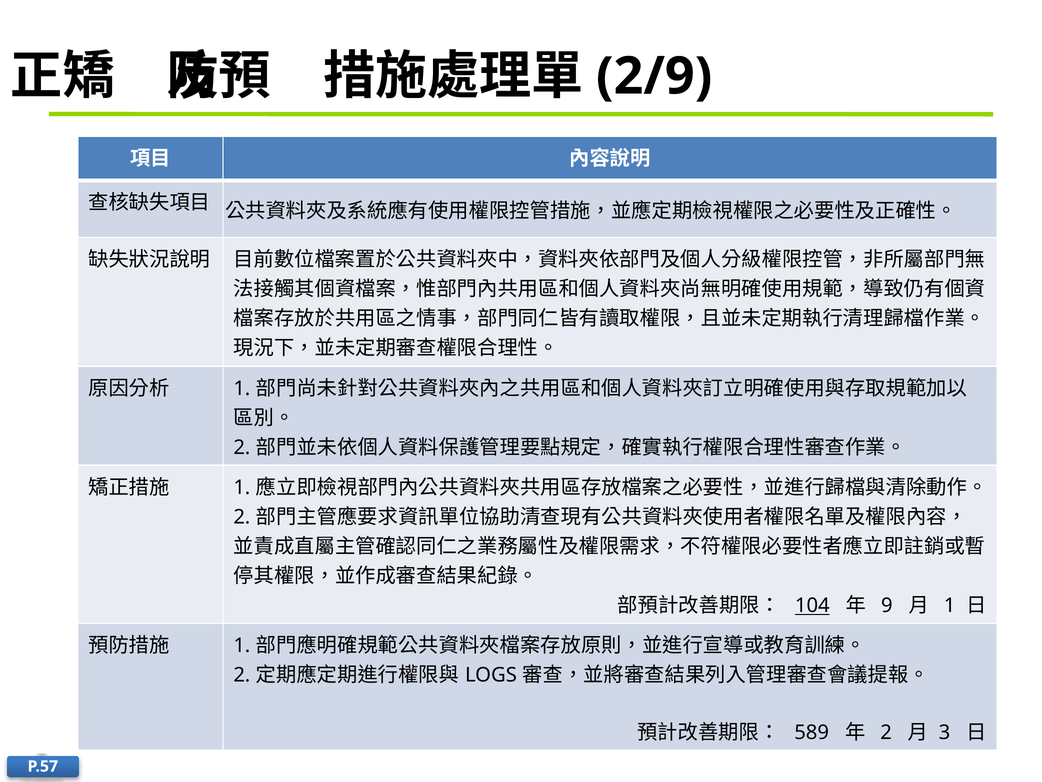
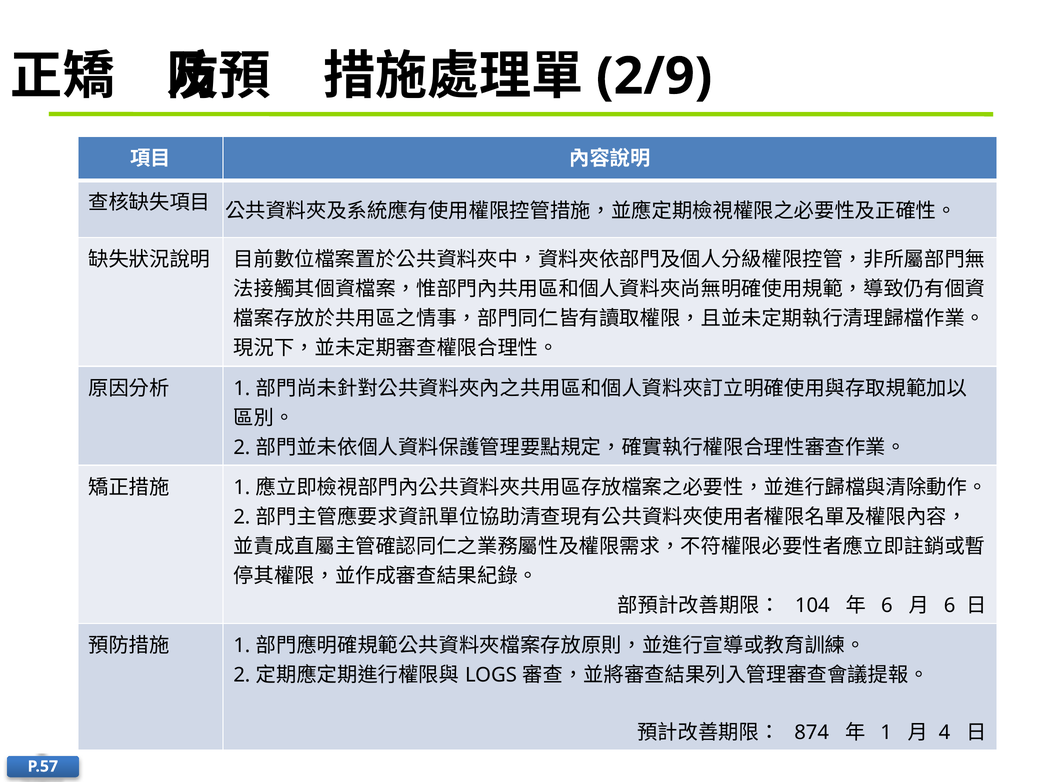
104 underline: present -> none
9 at (887, 605): 9 -> 6
1 at (950, 605): 1 -> 6
589: 589 -> 874
2 at (886, 732): 2 -> 1
3: 3 -> 4
